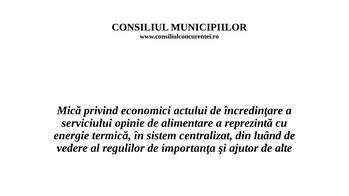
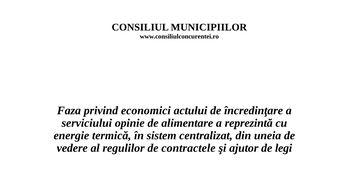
Mică: Mică -> Faza
luând: luând -> uneia
importanţa: importanţa -> contractele
alte: alte -> legi
